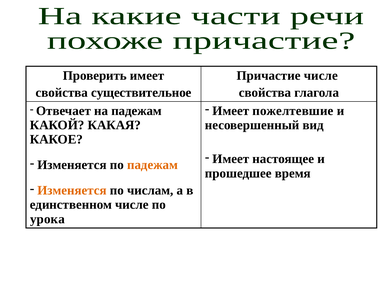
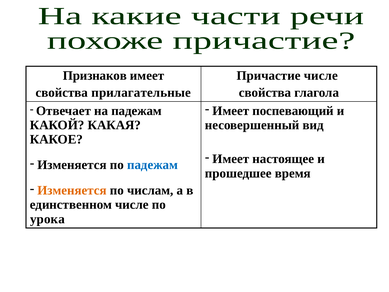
Проверить: Проверить -> Признаков
существительное: существительное -> прилагательные
пожелтевшие: пожелтевшие -> поспевающий
падежам at (153, 165) colour: orange -> blue
